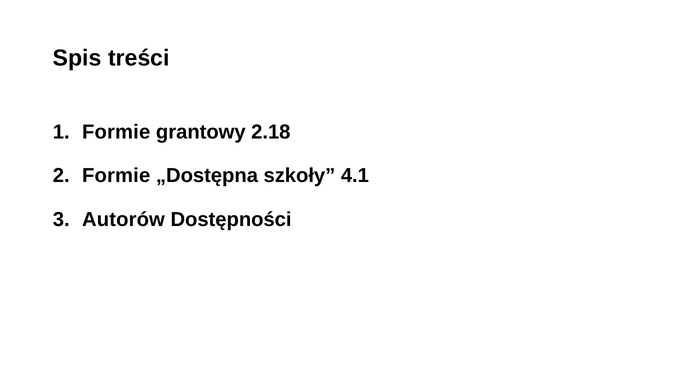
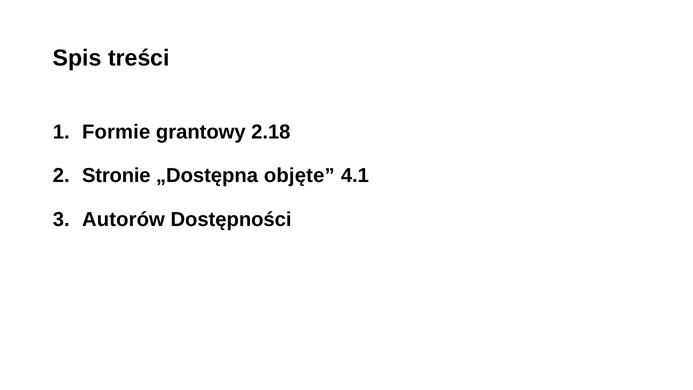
Formie at (116, 176): Formie -> Stronie
szkoły: szkoły -> objęte
